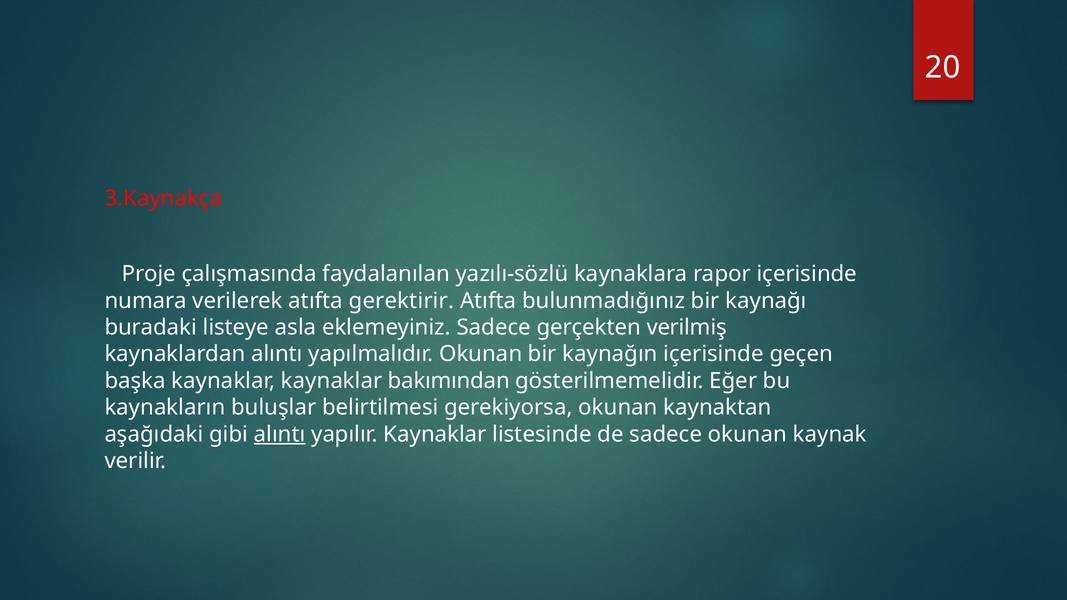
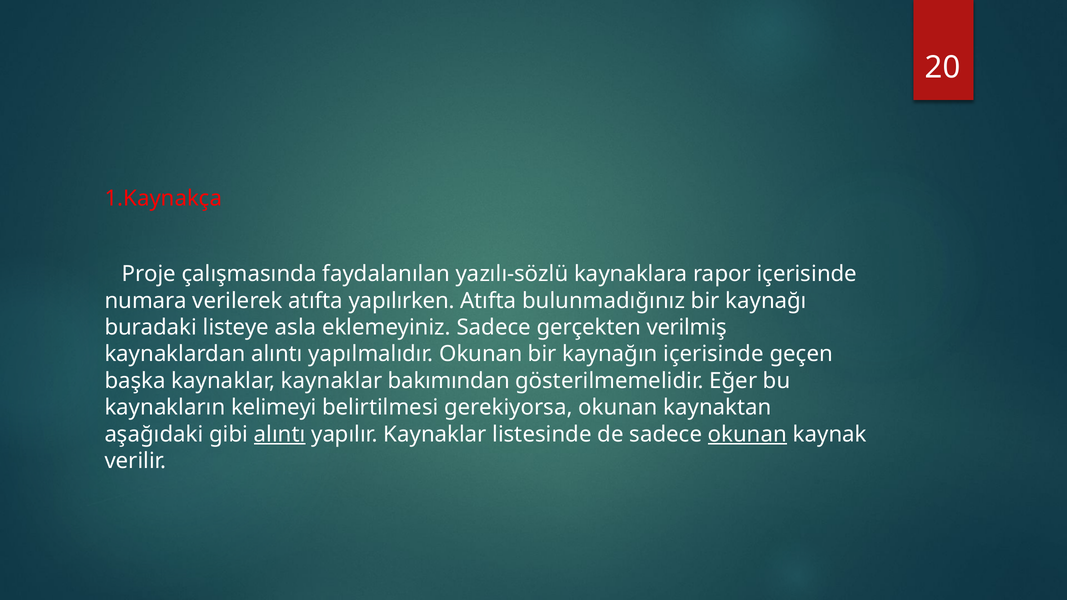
3.Kaynakça: 3.Kaynakça -> 1.Kaynakça
gerektirir: gerektirir -> yapılırken
buluşlar: buluşlar -> kelimeyi
okunan at (747, 434) underline: none -> present
